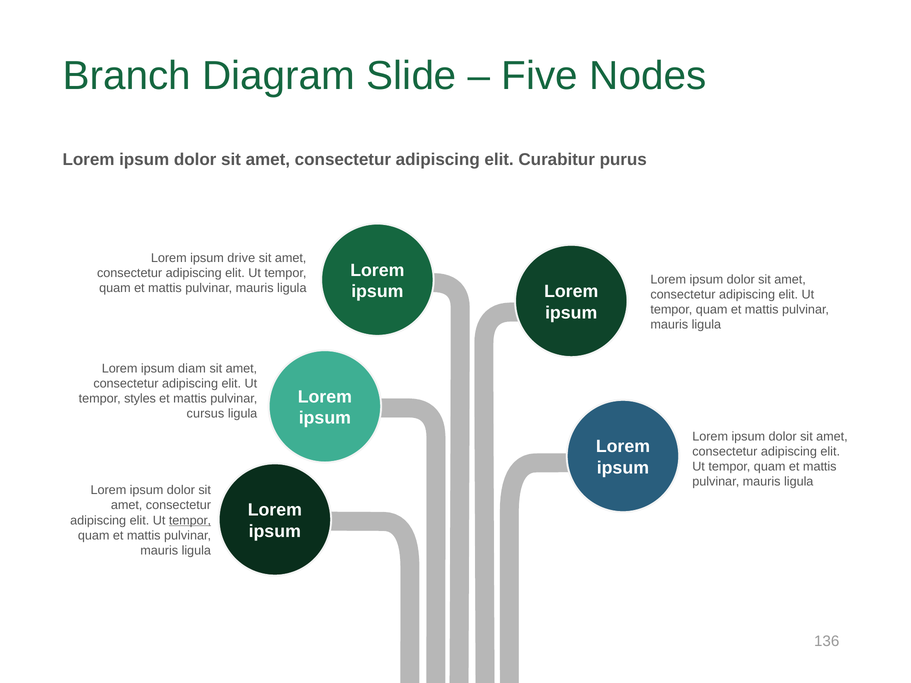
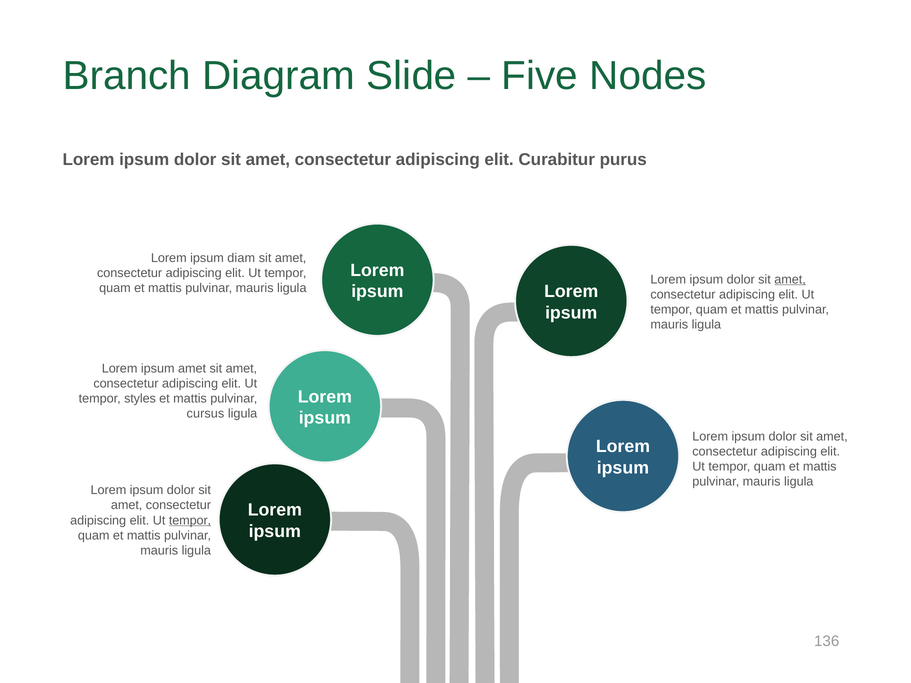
drive: drive -> diam
amet at (790, 279) underline: none -> present
ipsum diam: diam -> amet
